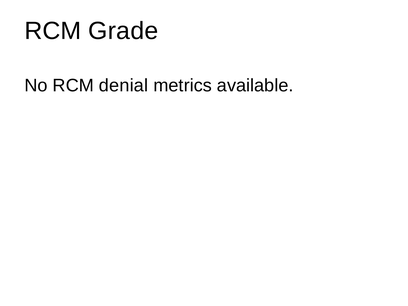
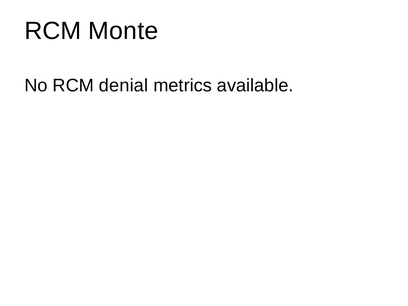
Grade: Grade -> Monte
